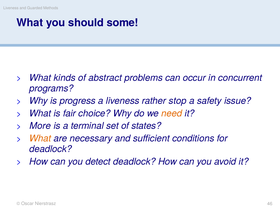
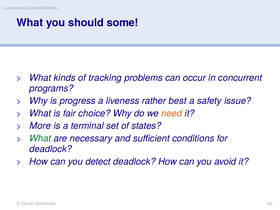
abstract: abstract -> tracking
stop: stop -> best
What at (40, 138) colour: orange -> green
